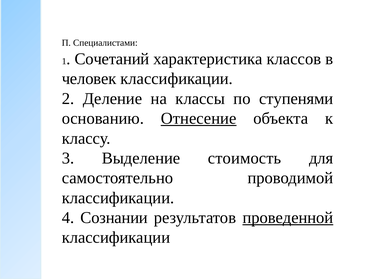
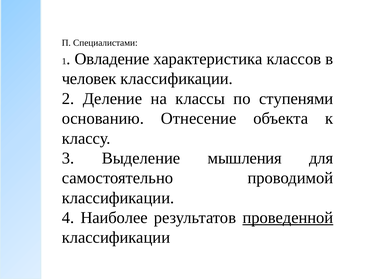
Сочетаний: Сочетаний -> Овладение
Отнесение underline: present -> none
стоимость: стоимость -> мышления
Сознании: Сознании -> Наиболее
